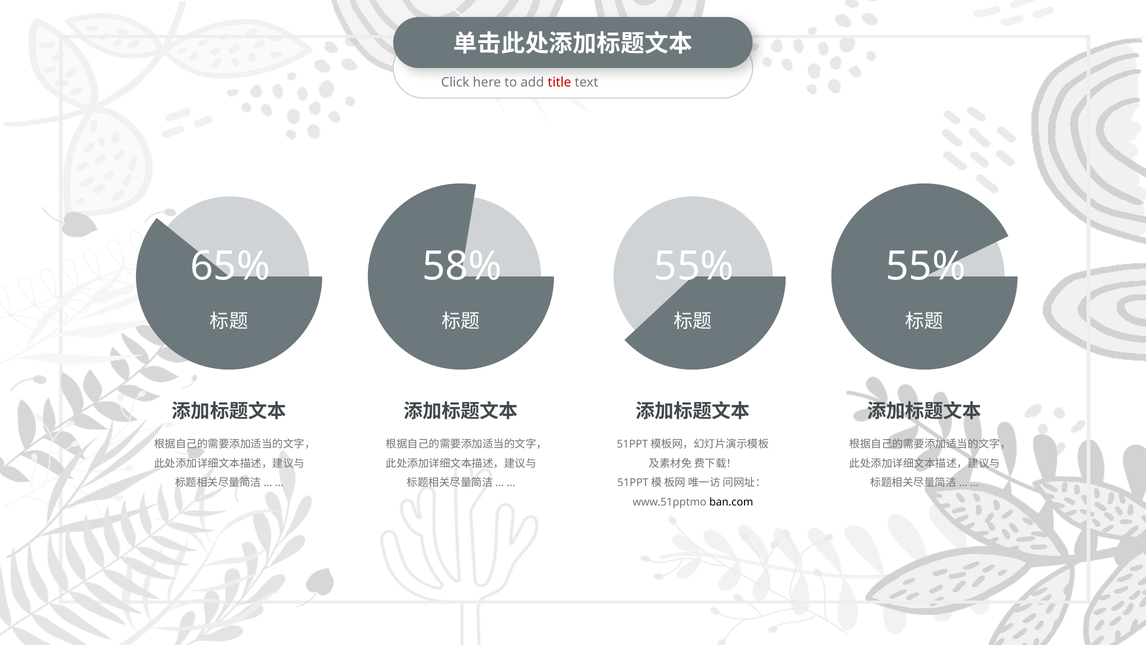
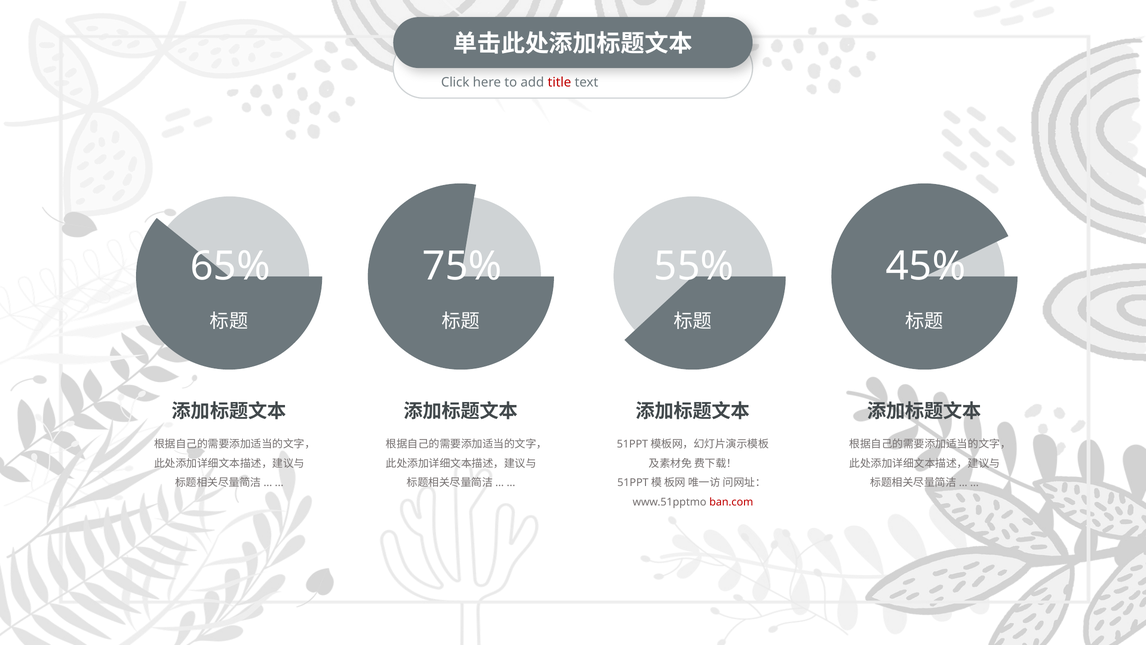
58%: 58% -> 75%
55% at (926, 267): 55% -> 45%
ban.com colour: black -> red
